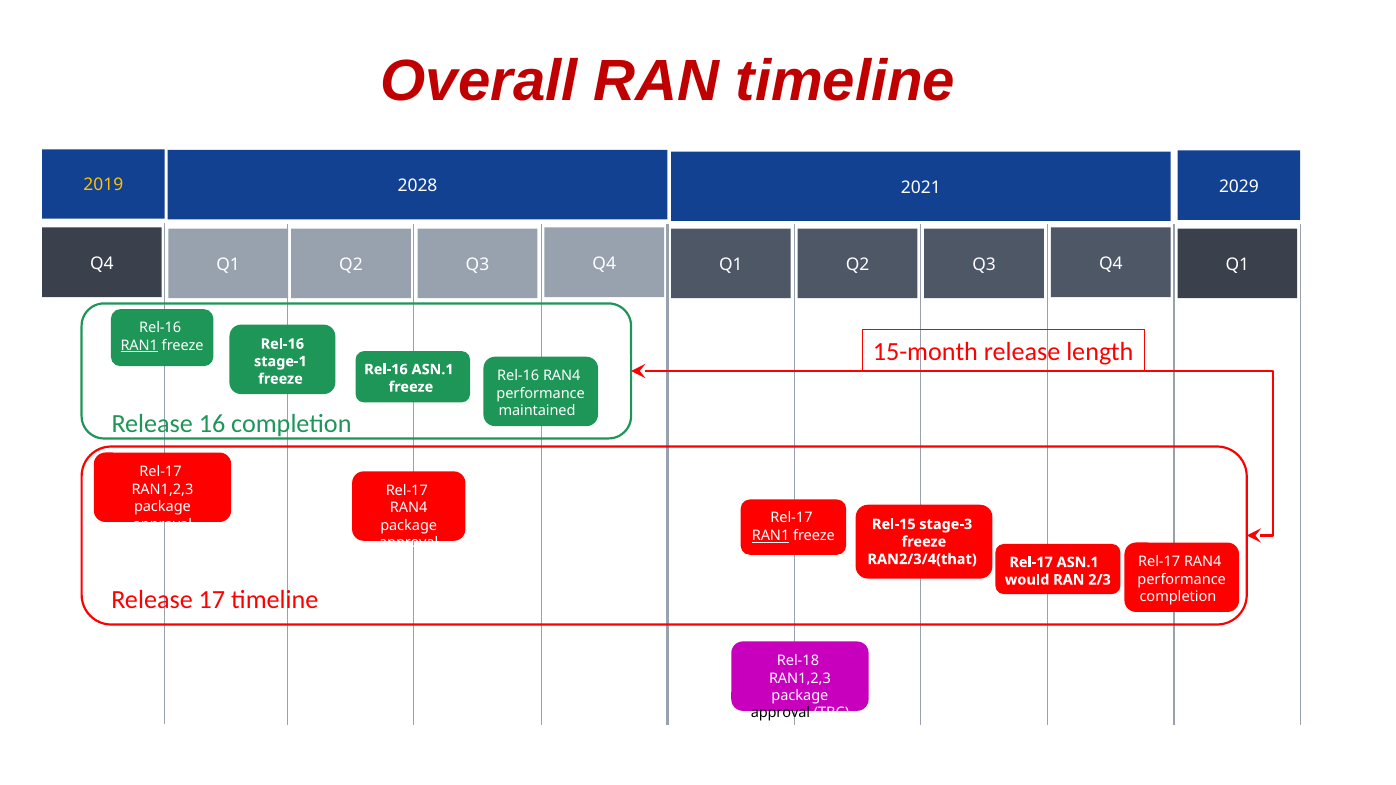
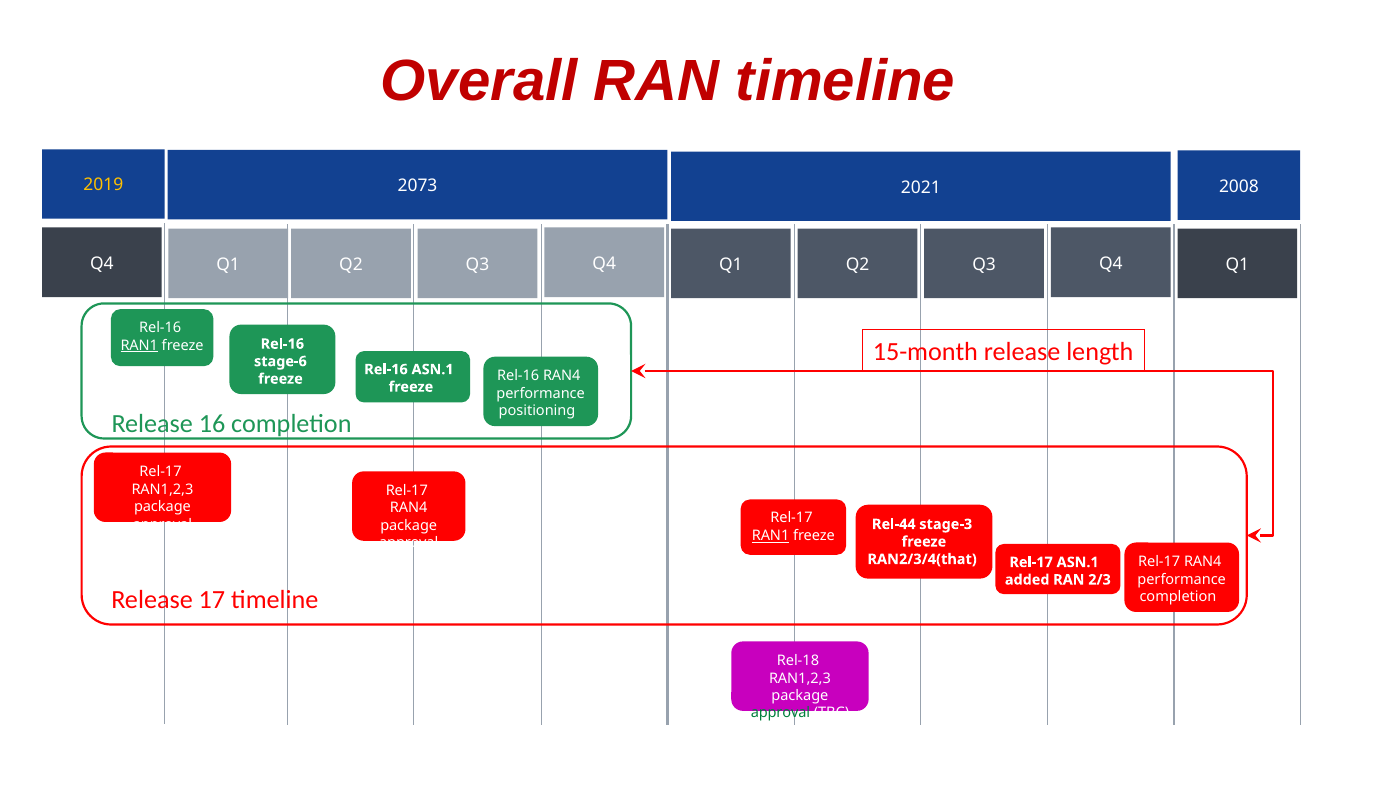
2028: 2028 -> 2073
2029: 2029 -> 2008
stage-1: stage-1 -> stage-6
maintained: maintained -> positioning
Rel-15: Rel-15 -> Rel-44
would: would -> added
approval at (780, 713) colour: black -> green
